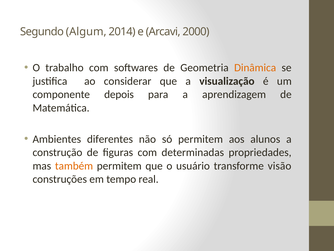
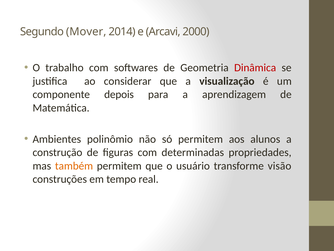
Algum: Algum -> Mover
Dinâmica colour: orange -> red
diferentes: diferentes -> polinômio
